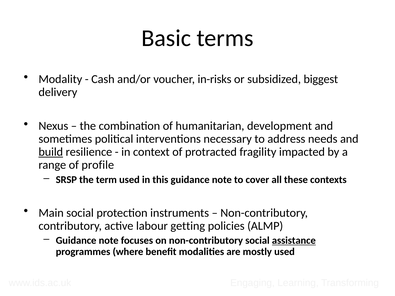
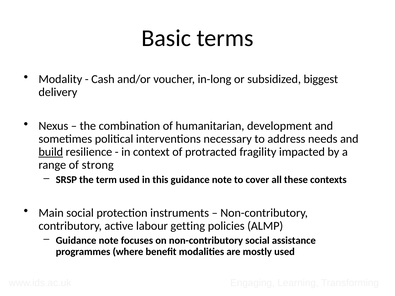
in-risks: in-risks -> in-long
profile: profile -> strong
assistance underline: present -> none
